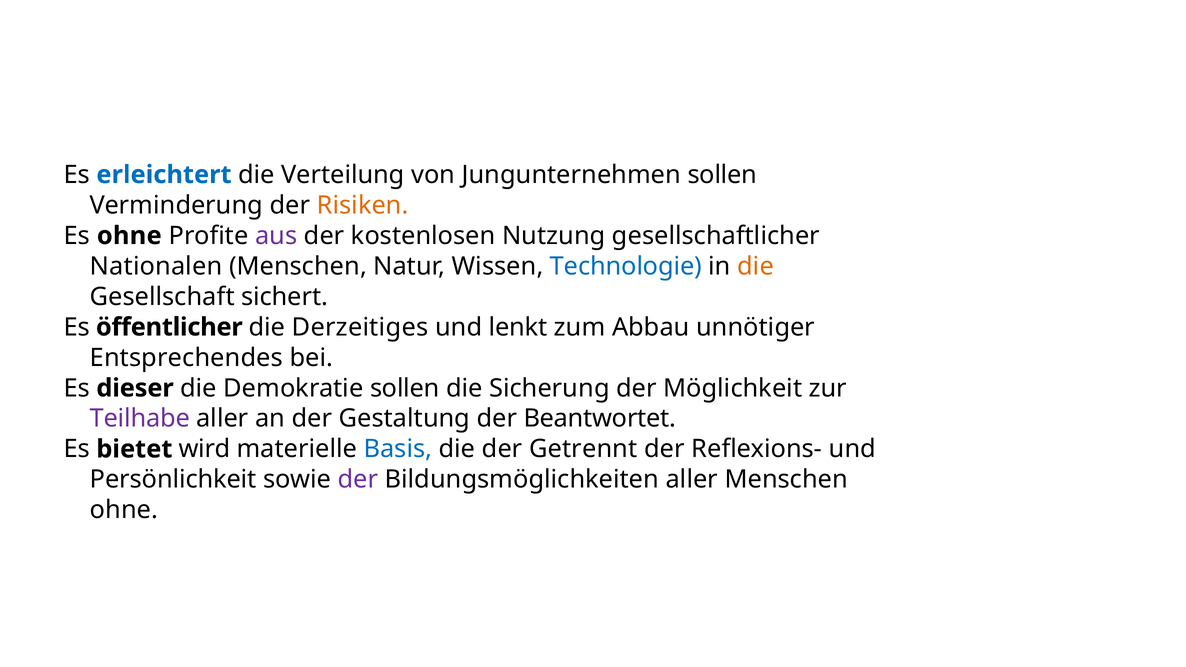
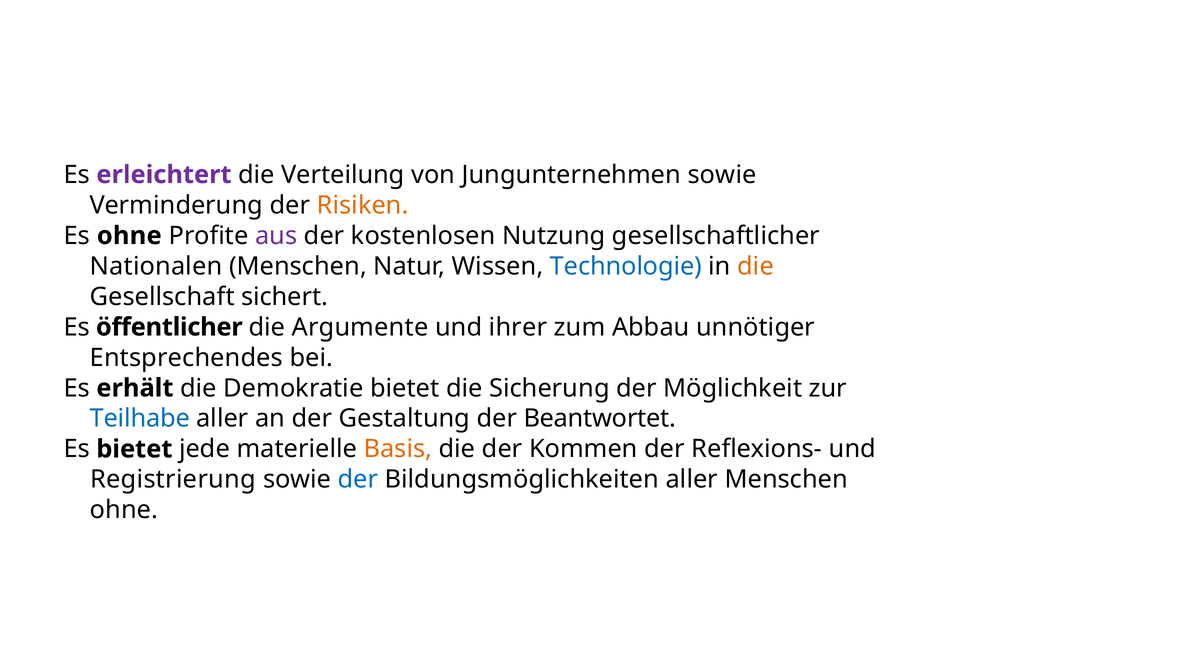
erleichtert colour: blue -> purple
Jungunternehmen sollen: sollen -> sowie
Derzeitiges: Derzeitiges -> Argumente
lenkt: lenkt -> ihrer
dieser: dieser -> erhält
Demokratie sollen: sollen -> bietet
Teilhabe colour: purple -> blue
wird: wird -> jede
Basis colour: blue -> orange
Getrennt: Getrennt -> Kommen
Persönlichkeit: Persönlichkeit -> Registrierung
der at (358, 480) colour: purple -> blue
